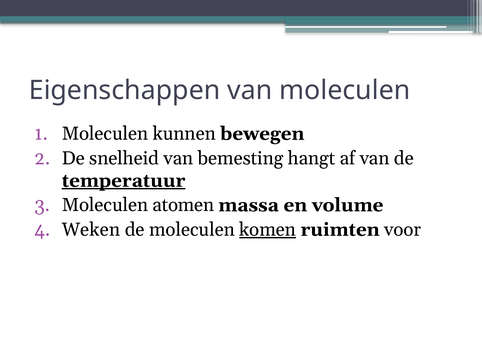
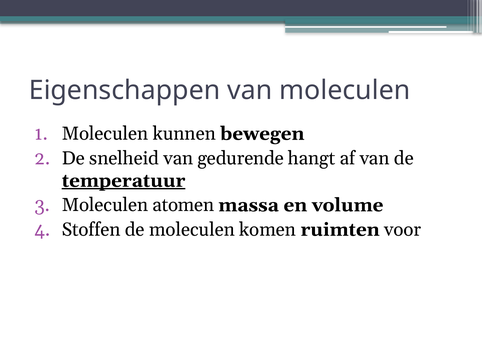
bemesting: bemesting -> gedurende
Weken: Weken -> Stoffen
komen underline: present -> none
